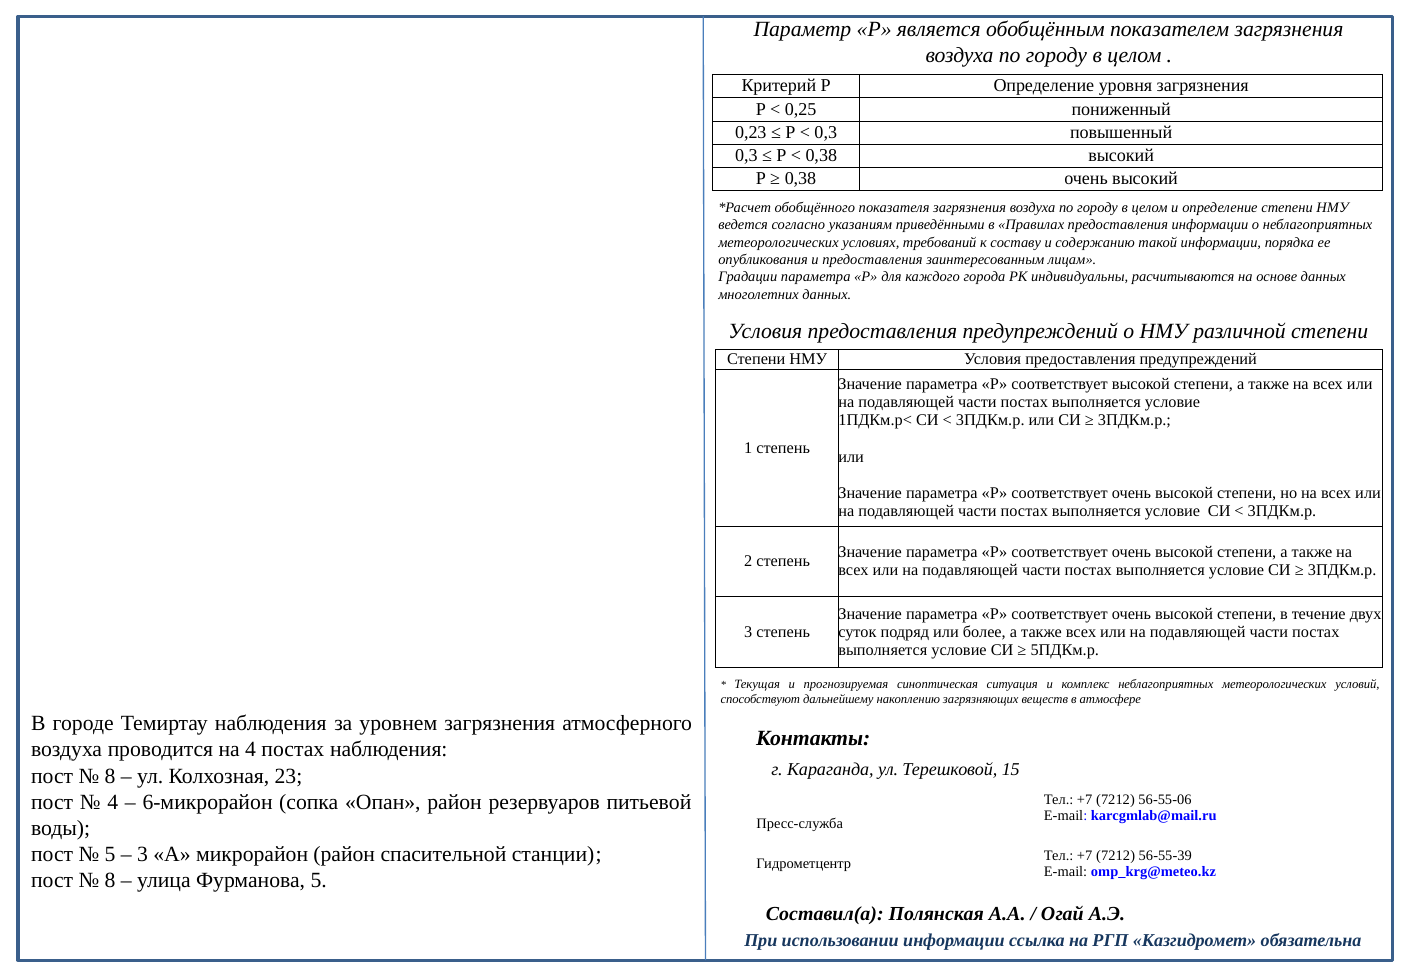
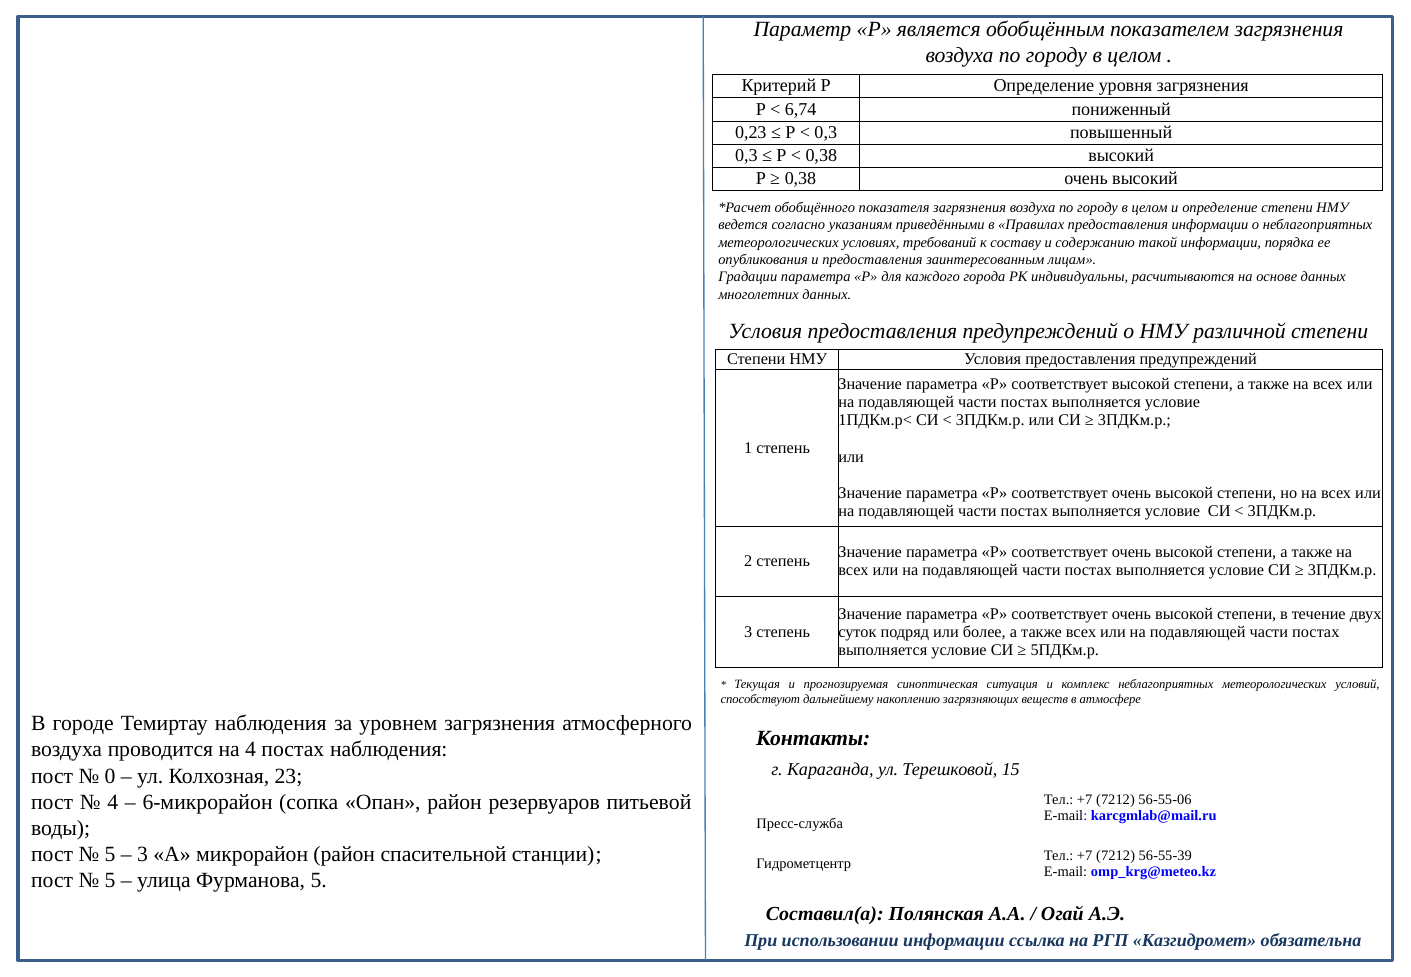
0,25: 0,25 -> 6,74
8 at (110, 776): 8 -> 0
8 at (110, 880): 8 -> 5
